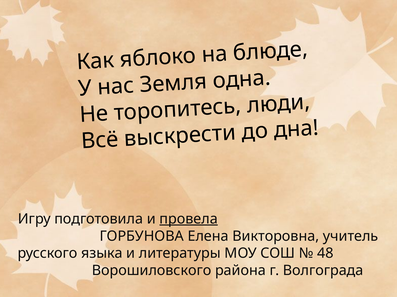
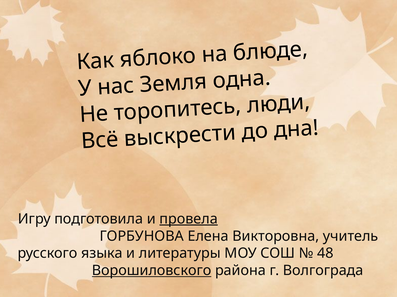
Ворошиловского underline: none -> present
